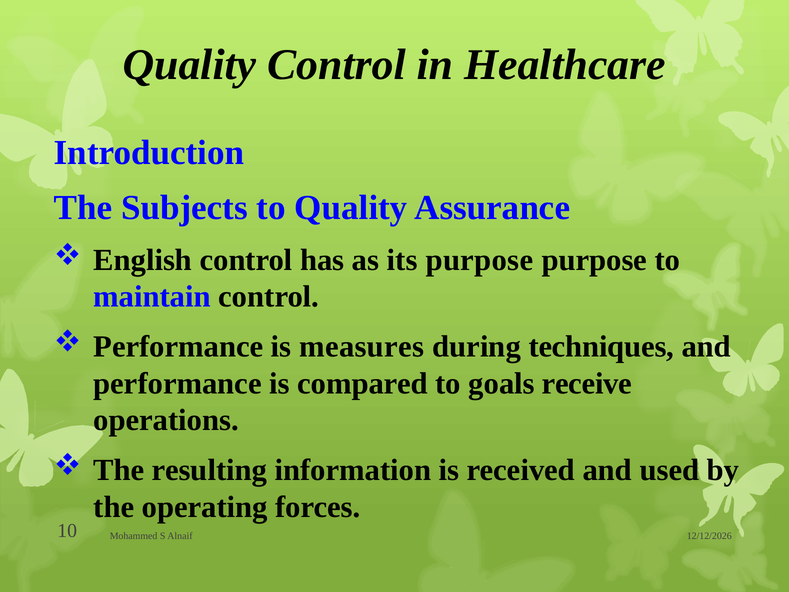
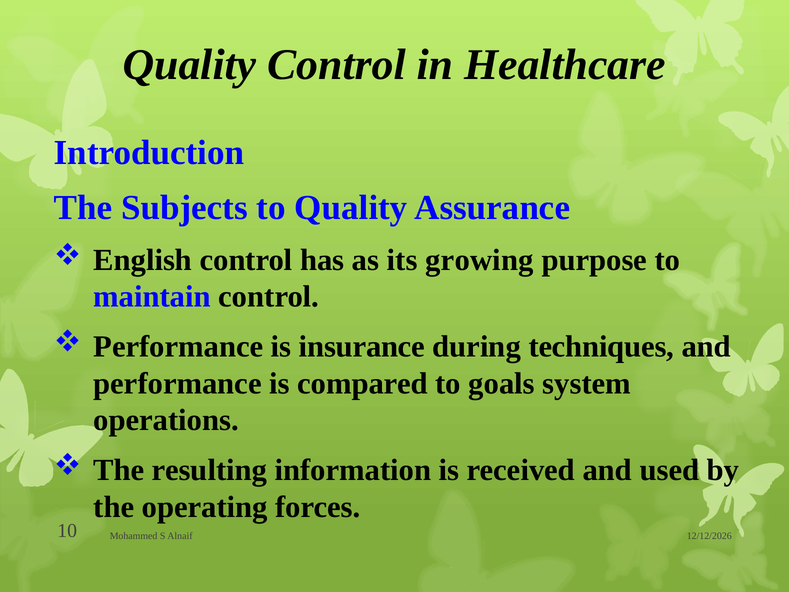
its purpose: purpose -> growing
measures: measures -> insurance
receive: receive -> system
